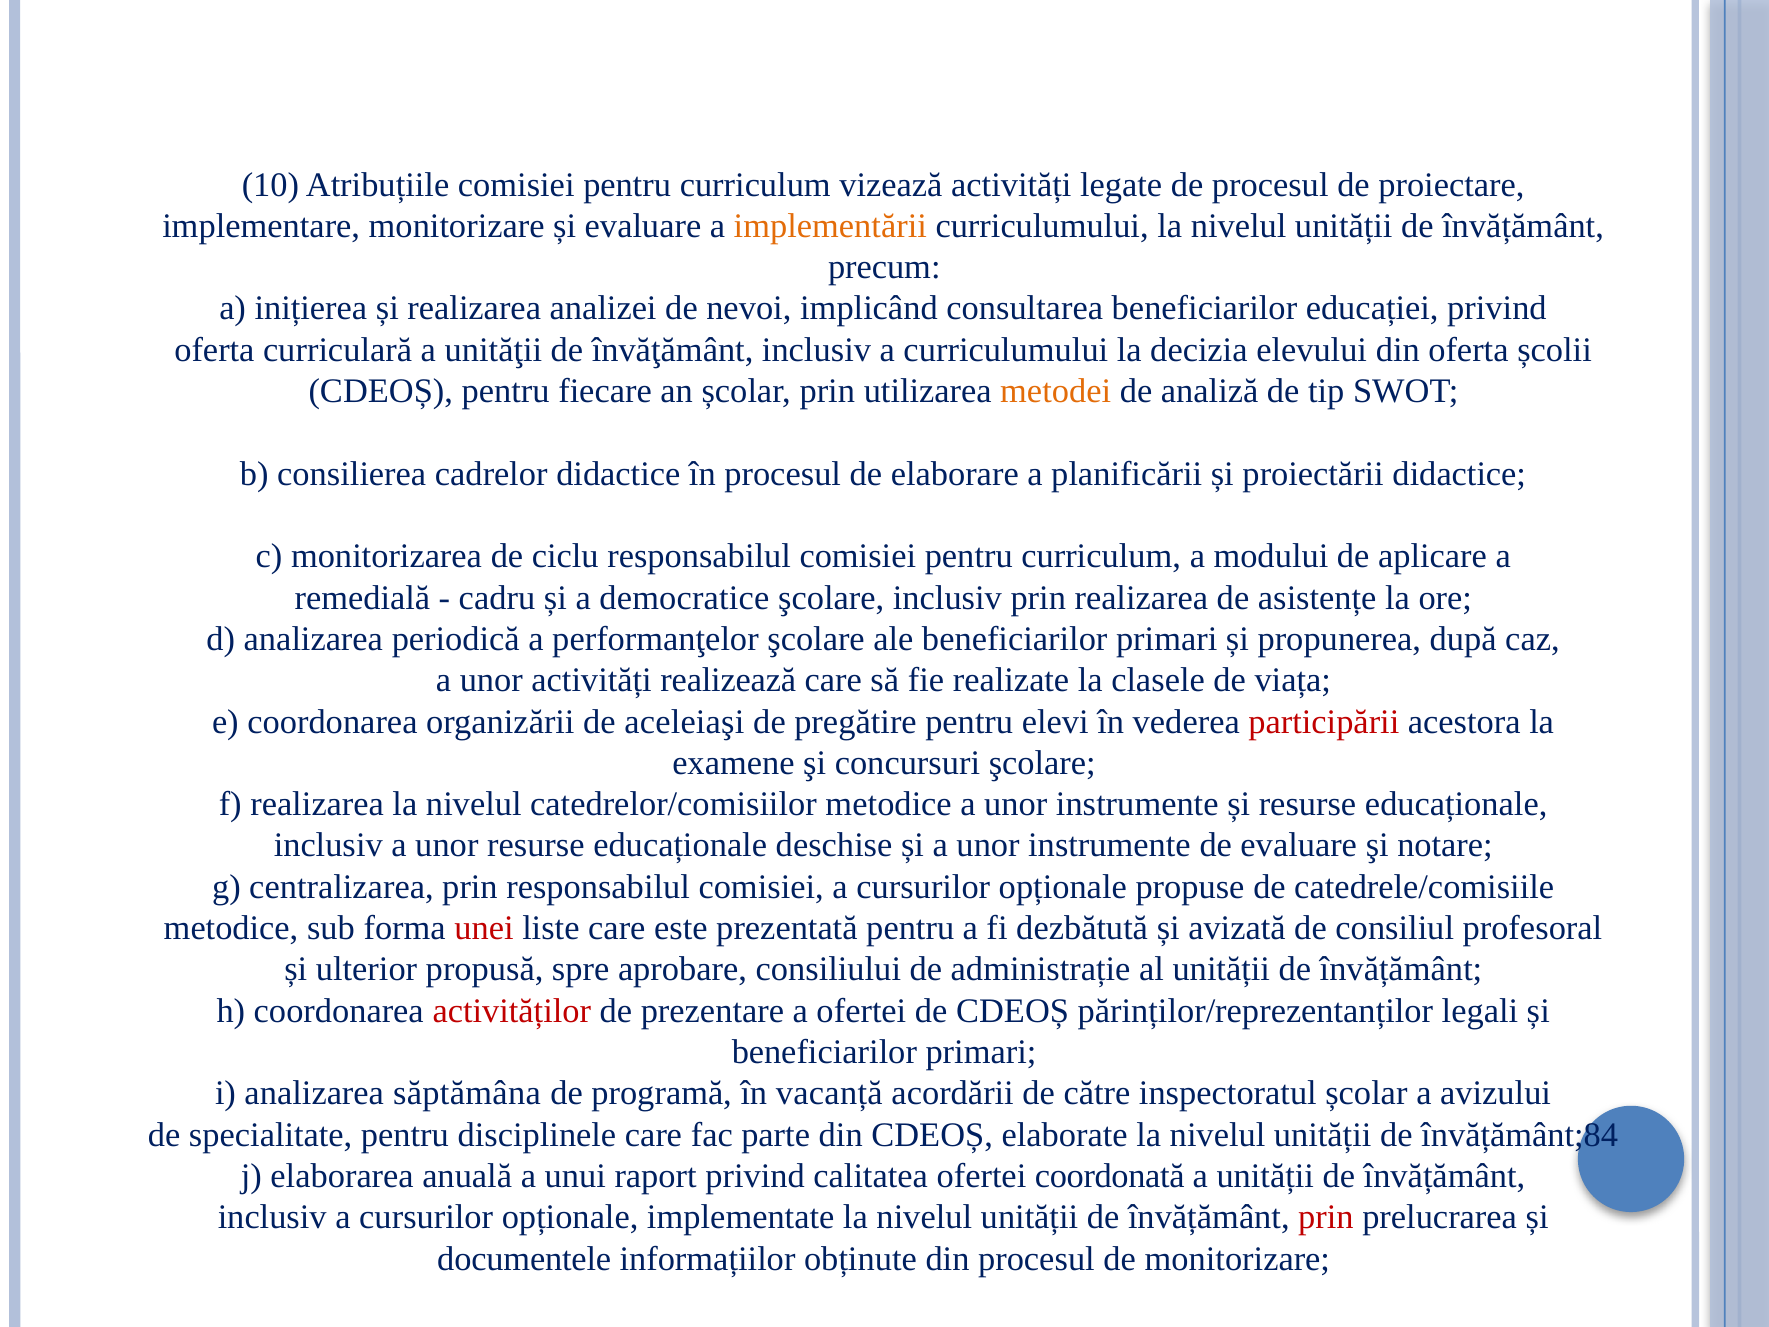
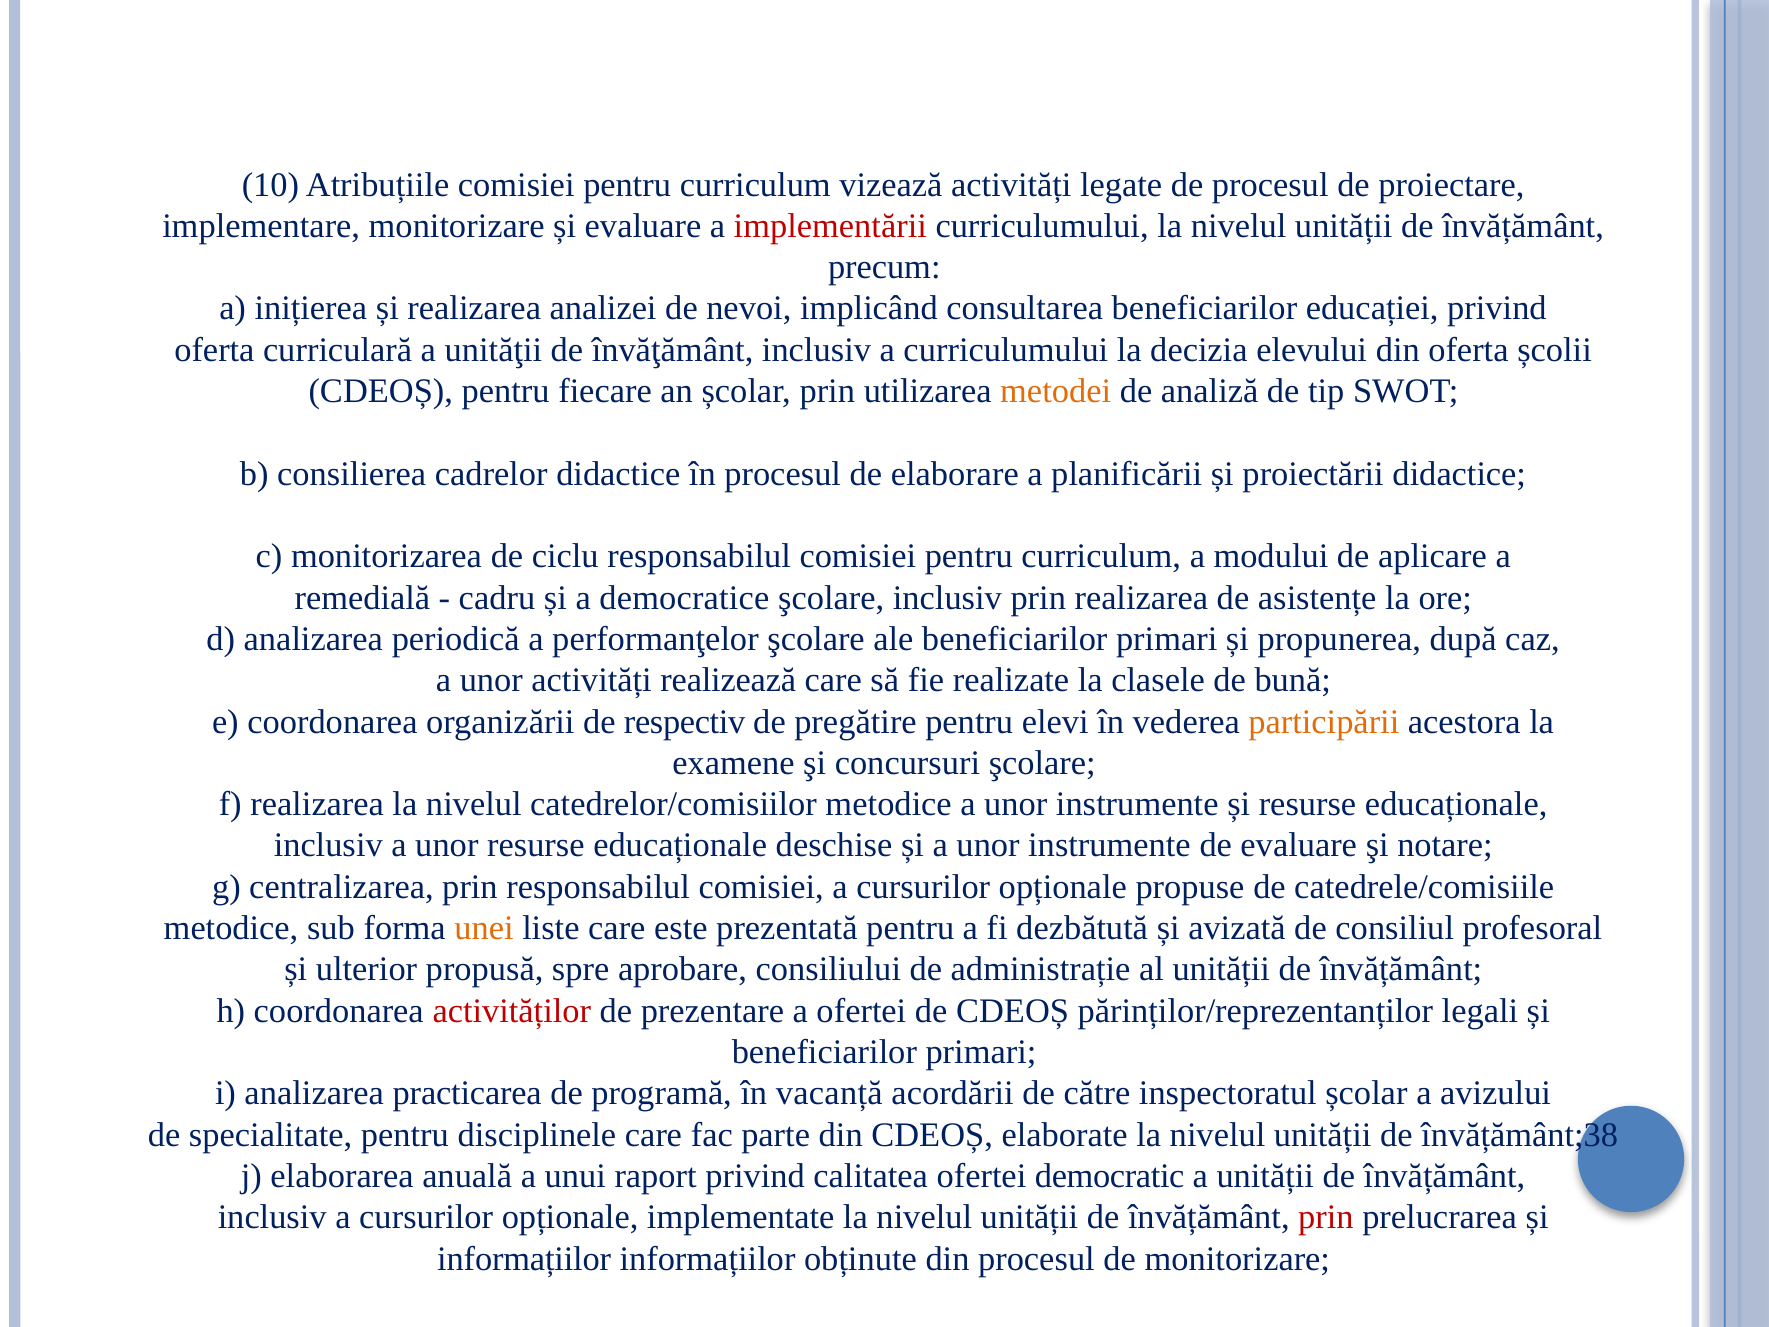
implementării colour: orange -> red
viața: viața -> bună
aceleiaşi: aceleiaşi -> respectiv
participării colour: red -> orange
unei colour: red -> orange
săptămâna: săptămâna -> practicarea
învățământ;84: învățământ;84 -> învățământ;38
coordonată: coordonată -> democratic
documentele at (524, 1258): documentele -> informațiilor
